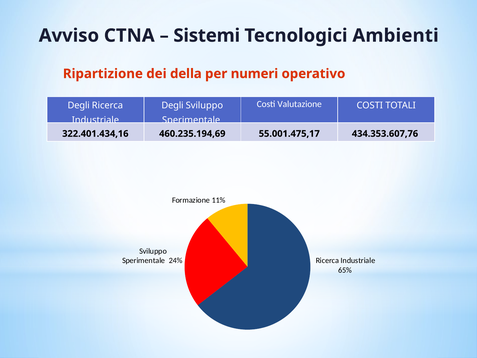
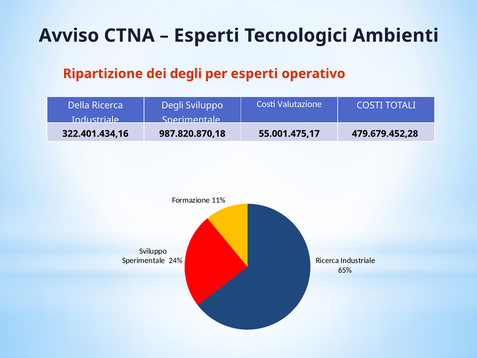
Sistemi at (207, 36): Sistemi -> Esperti
dei della: della -> degli
per numeri: numeri -> esperti
Degli at (79, 105): Degli -> Della
460.235.194,69: 460.235.194,69 -> 987.820.870,18
434.353.607,76: 434.353.607,76 -> 479.679.452,28
